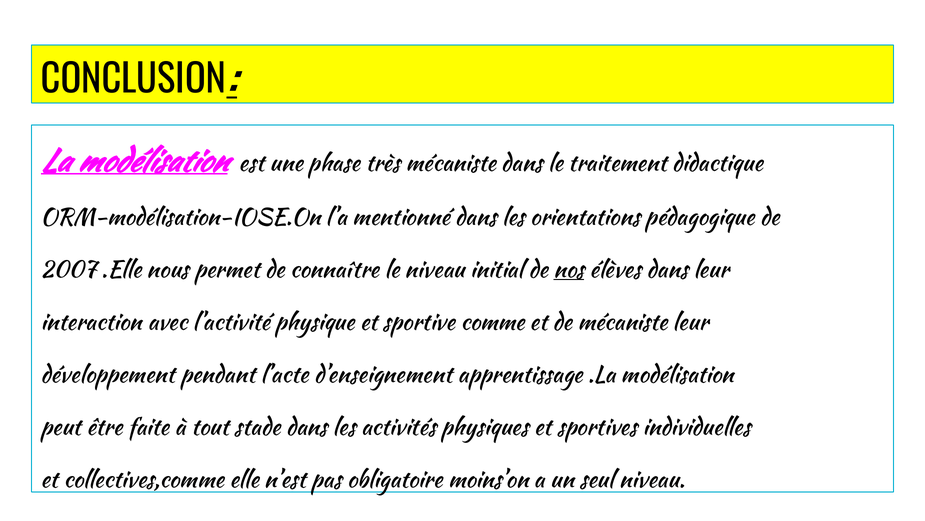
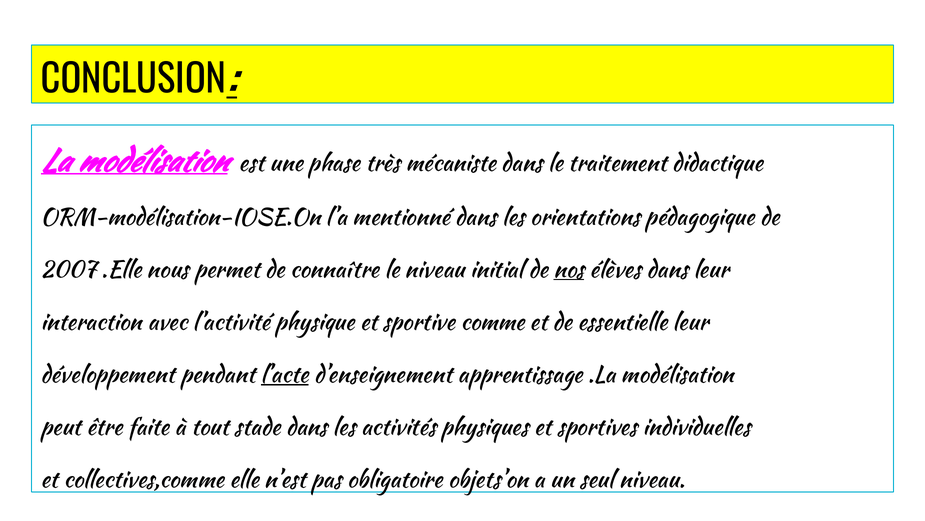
de mécaniste: mécaniste -> essentielle
l’acte underline: none -> present
moins’on: moins’on -> objets’on
